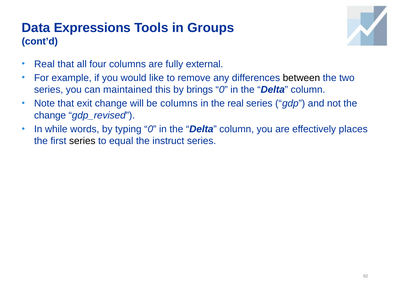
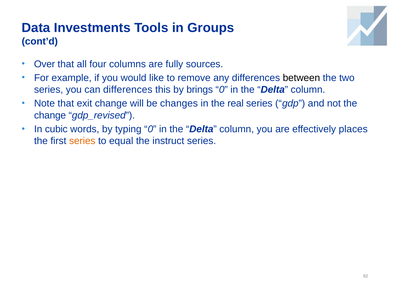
Expressions: Expressions -> Investments
Real at (44, 64): Real -> Over
external: external -> sources
can maintained: maintained -> differences
be columns: columns -> changes
while: while -> cubic
series at (82, 141) colour: black -> orange
